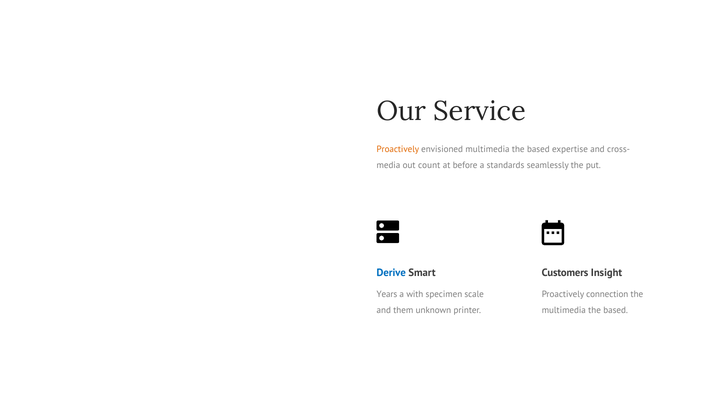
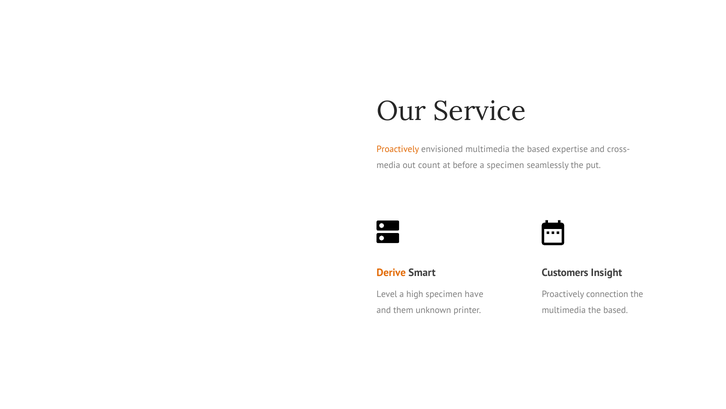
a standards: standards -> specimen
Derive colour: blue -> orange
Years: Years -> Level
with: with -> high
scale: scale -> have
